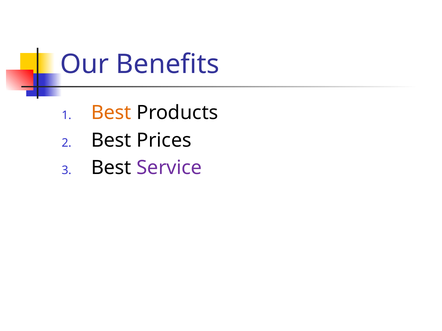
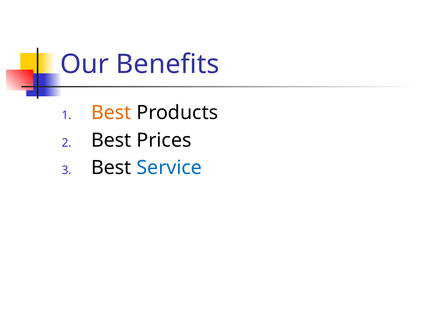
Service colour: purple -> blue
